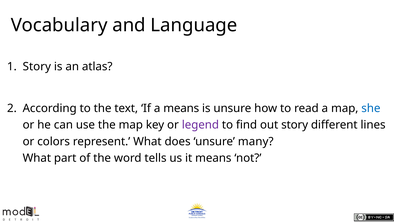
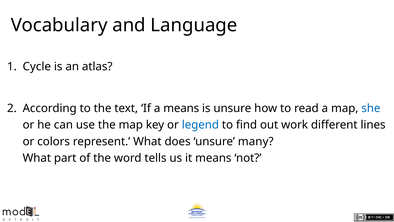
Story at (37, 66): Story -> Cycle
legend colour: purple -> blue
out story: story -> work
